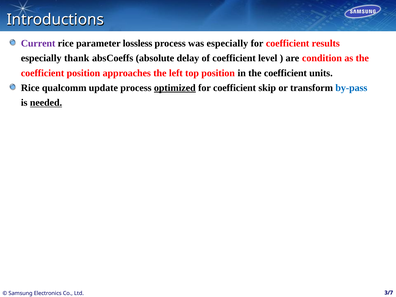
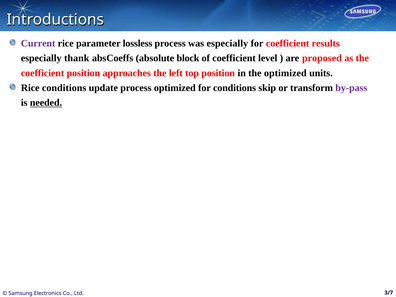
delay: delay -> block
condition: condition -> proposed
in the coefficient: coefficient -> optimized
Rice qualcomm: qualcomm -> conditions
optimized at (175, 88) underline: present -> none
coefficient at (235, 88): coefficient -> conditions
by-pass colour: blue -> purple
